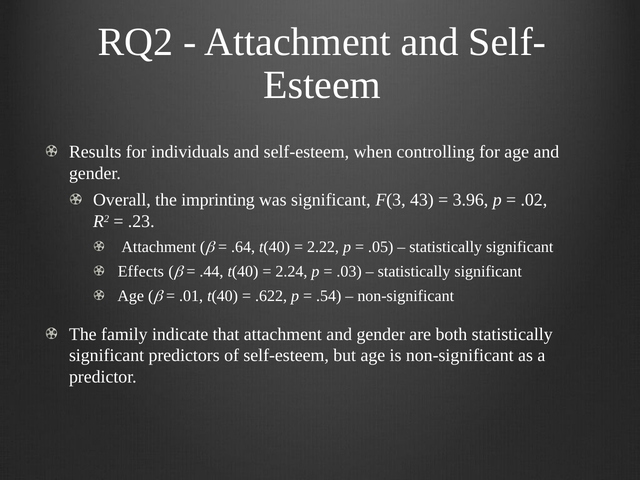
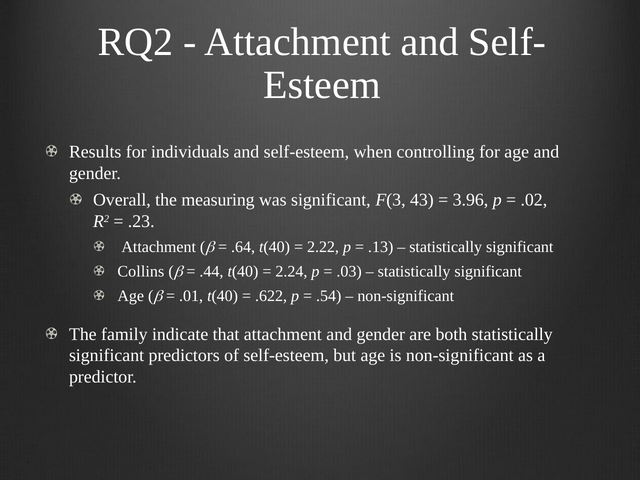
imprinting: imprinting -> measuring
.05: .05 -> .13
Effects: Effects -> Collins
